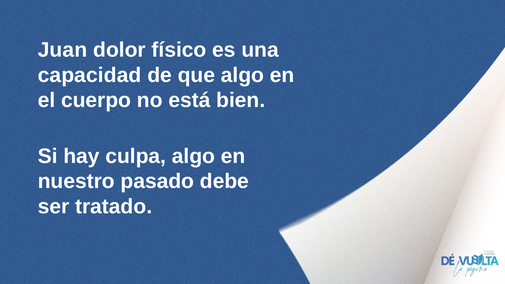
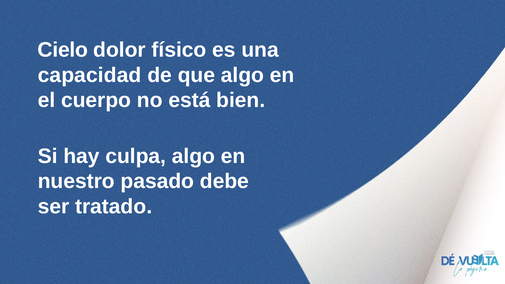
Juan: Juan -> Cielo
